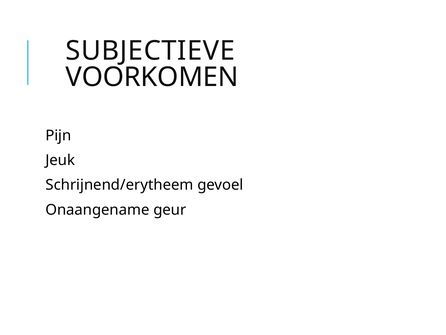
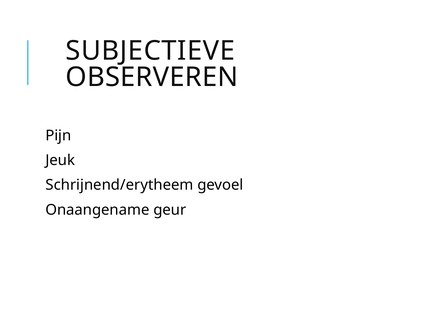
VOORKOMEN: VOORKOMEN -> OBSERVEREN
